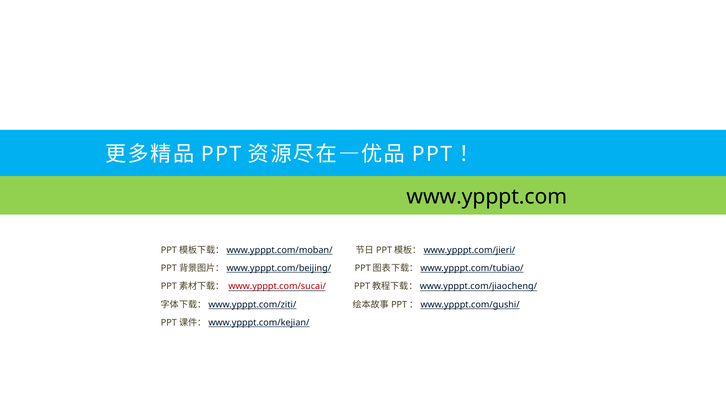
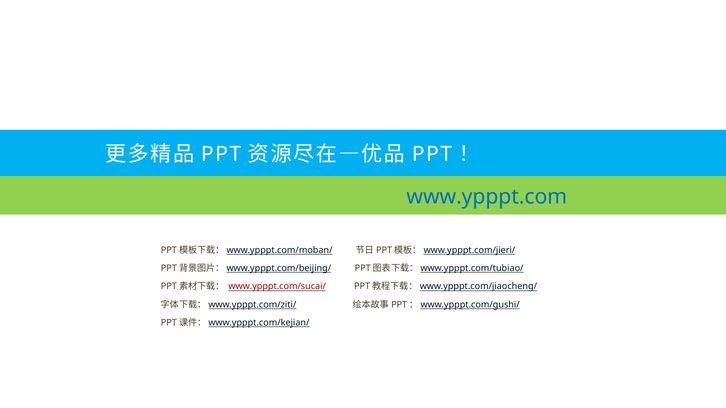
www.ypppt.com colour: black -> blue
